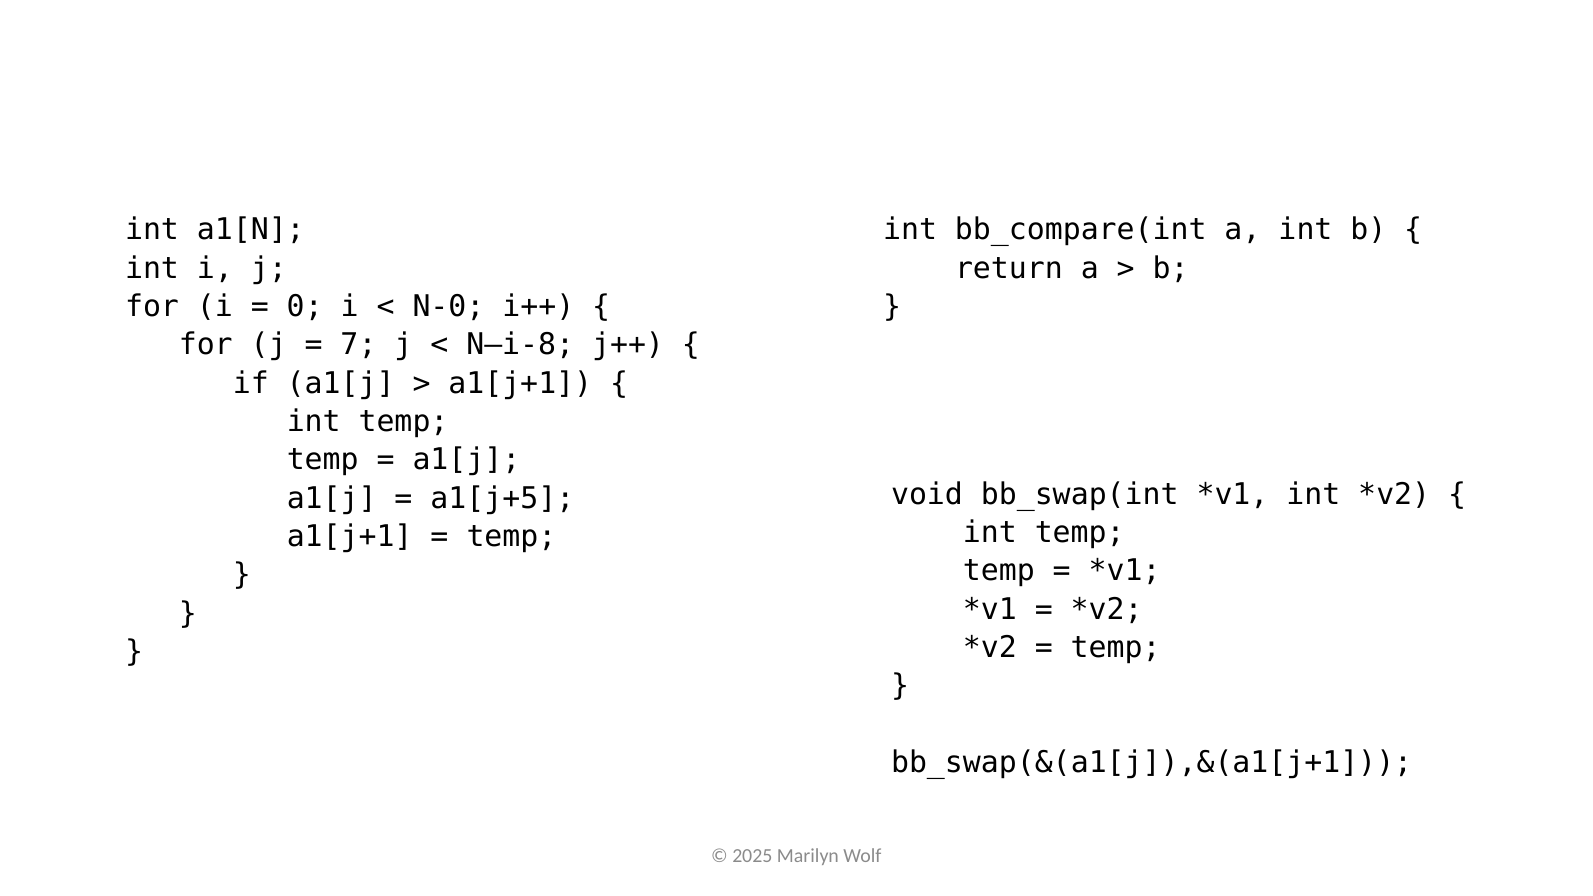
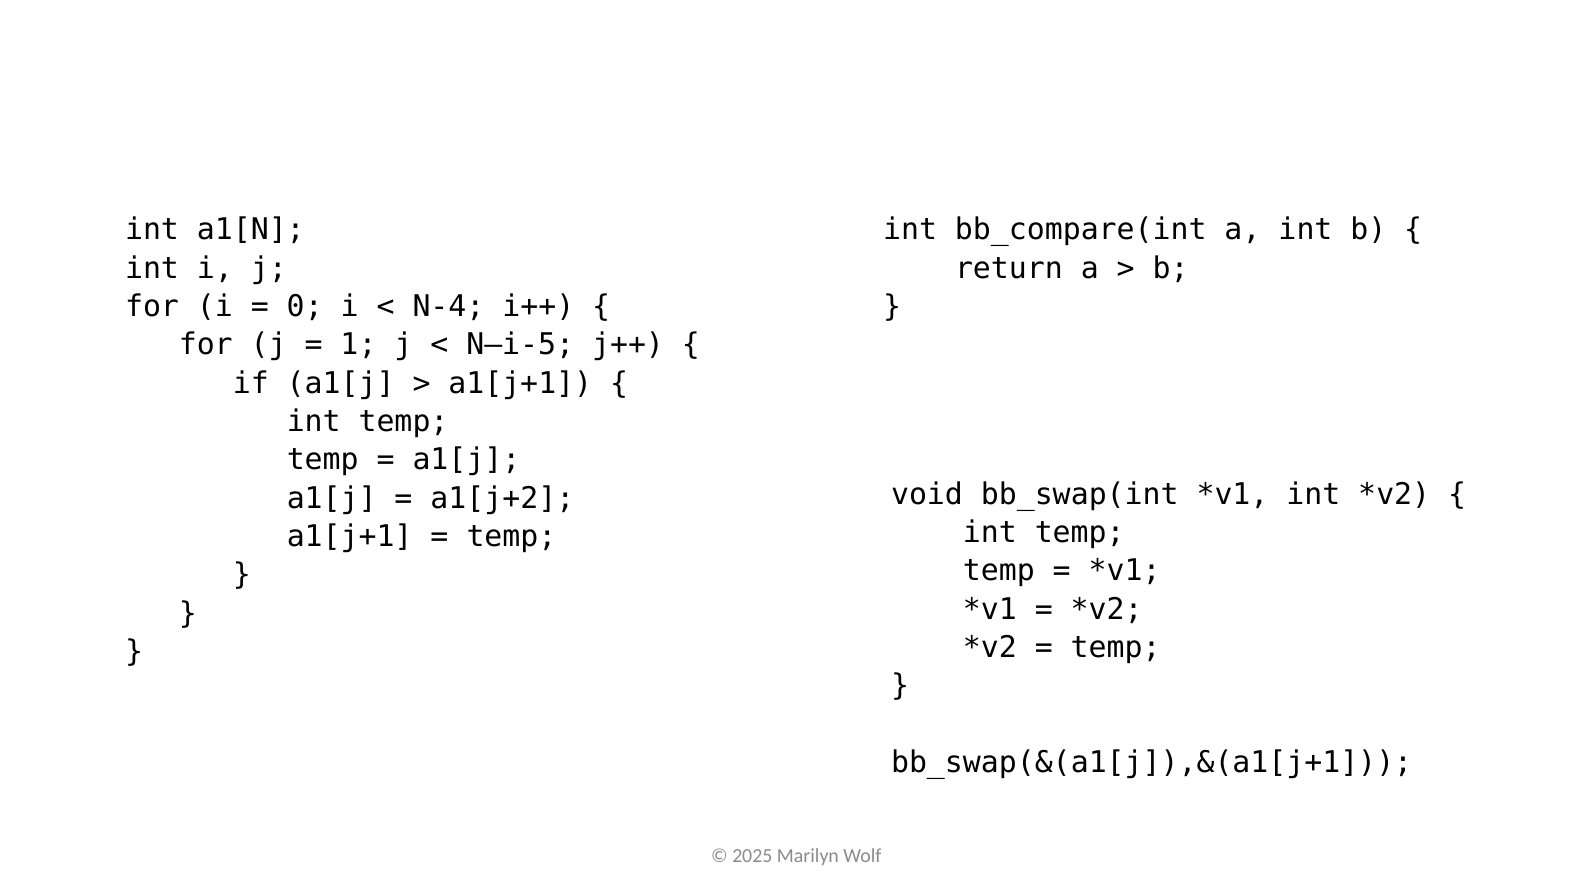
N-0: N-0 -> N-4
7: 7 -> 1
N–i-8: N–i-8 -> N–i-5
a1[j+5: a1[j+5 -> a1[j+2
